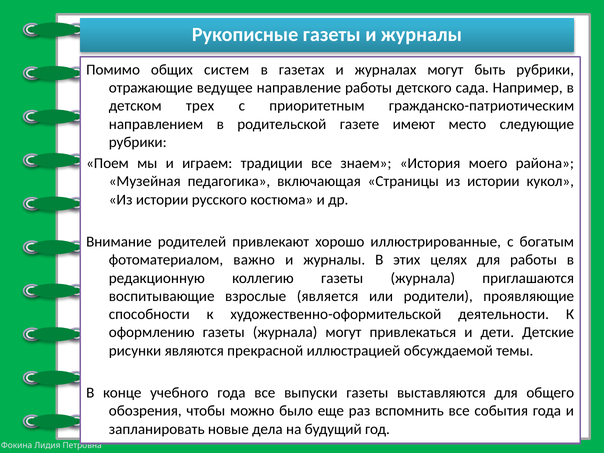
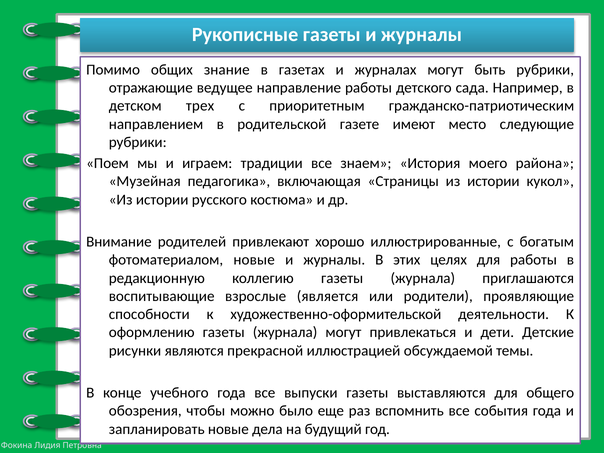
систем: систем -> знание
фотоматериалом важно: важно -> новые
